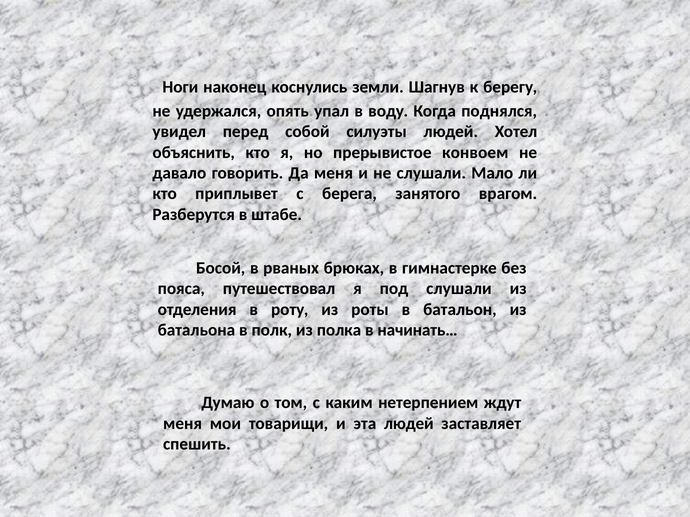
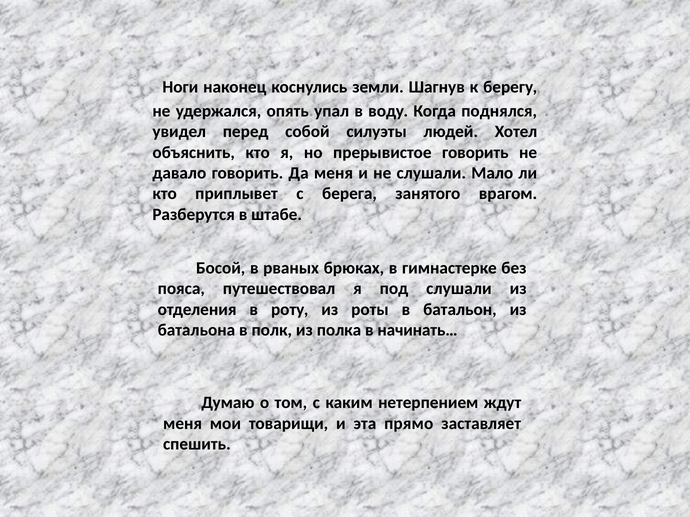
прерывистое конвоем: конвоем -> говорить
эта людей: людей -> прямо
